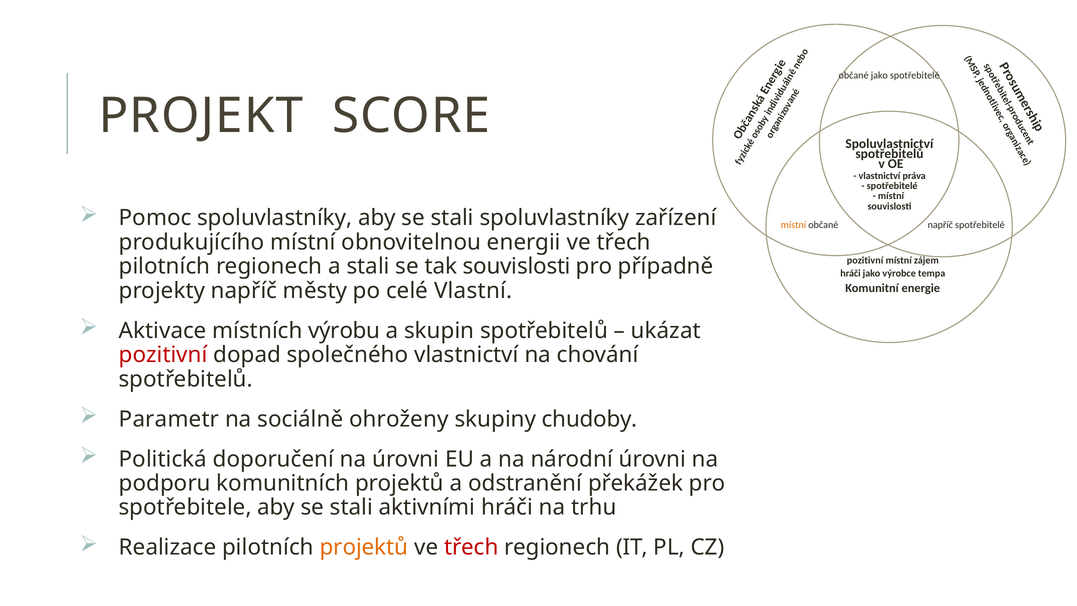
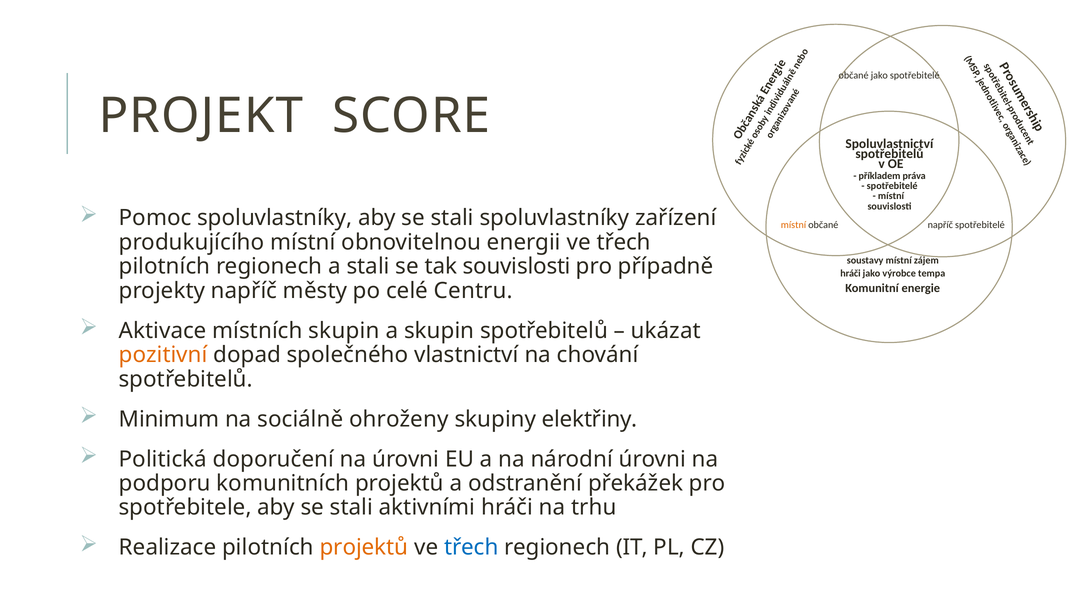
vlastnictví at (879, 176): vlastnictví -> příkladem
pozitivní at (865, 261): pozitivní -> soustavy
Vlastní: Vlastní -> Centru
místních výrobu: výrobu -> skupin
pozitivní at (163, 355) colour: red -> orange
Parametr: Parametr -> Minimum
chudoby: chudoby -> elektřiny
třech at (471, 547) colour: red -> blue
